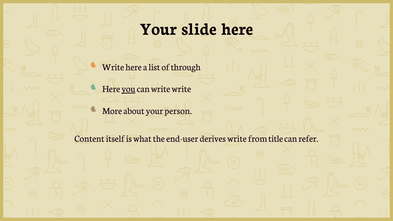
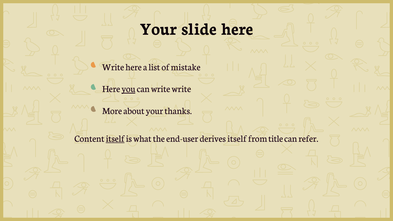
through: through -> mistake
person: person -> thanks
itself at (115, 139) underline: none -> present
derives write: write -> itself
